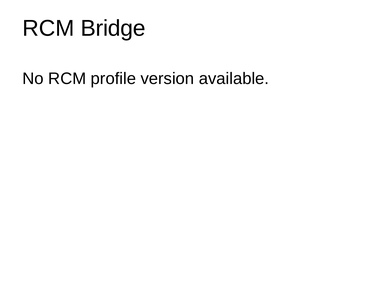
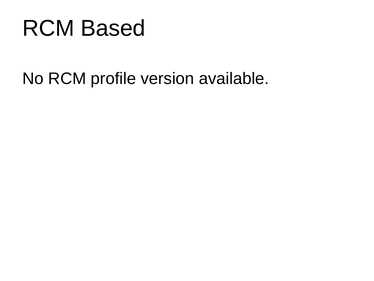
Bridge: Bridge -> Based
